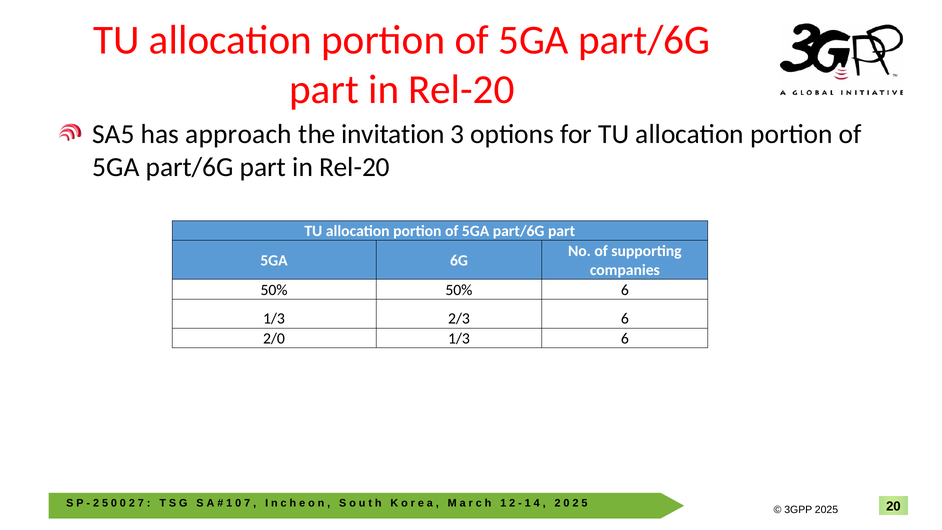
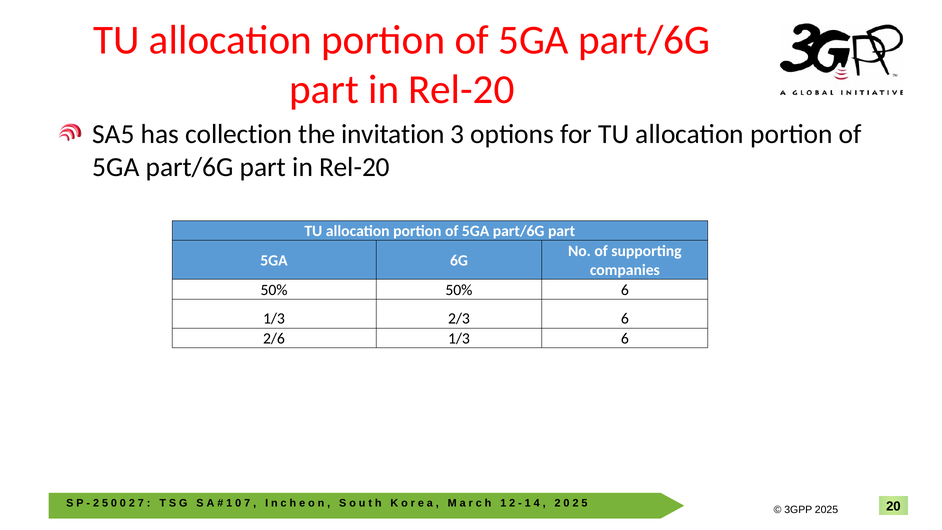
approach: approach -> collection
2/0: 2/0 -> 2/6
